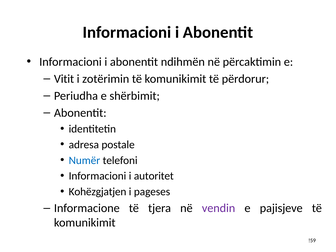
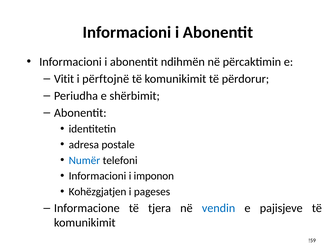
zotërimin: zotërimin -> përftojnë
autoritet: autoritet -> imponon
vendin colour: purple -> blue
